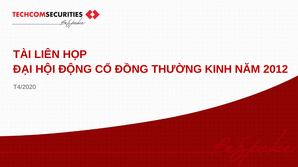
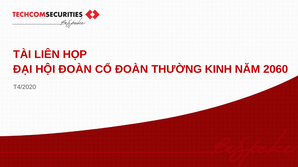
HỘI ĐỘNG: ĐỘNG -> ĐOÀN
CỔ ĐỒNG: ĐỒNG -> ĐOÀN
2012: 2012 -> 2060
